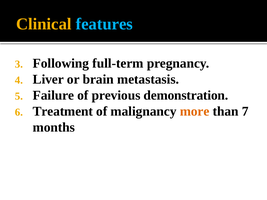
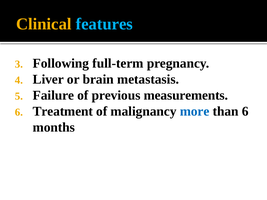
demonstration: demonstration -> measurements
more colour: orange -> blue
than 7: 7 -> 6
